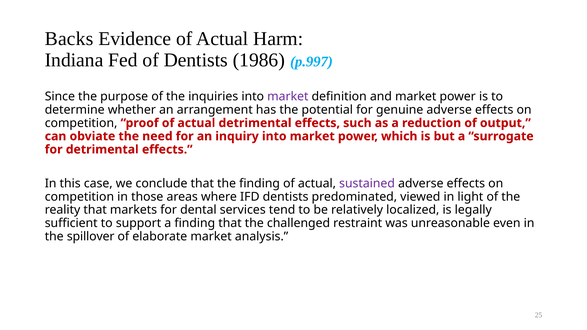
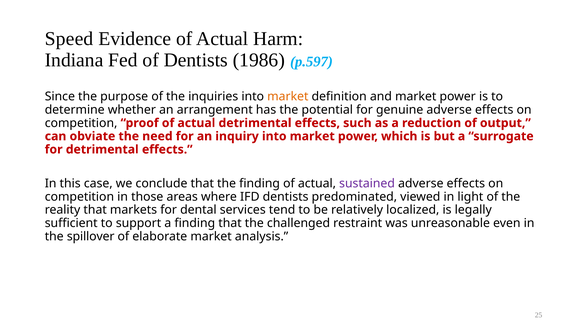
Backs: Backs -> Speed
p.997: p.997 -> p.597
market at (288, 97) colour: purple -> orange
